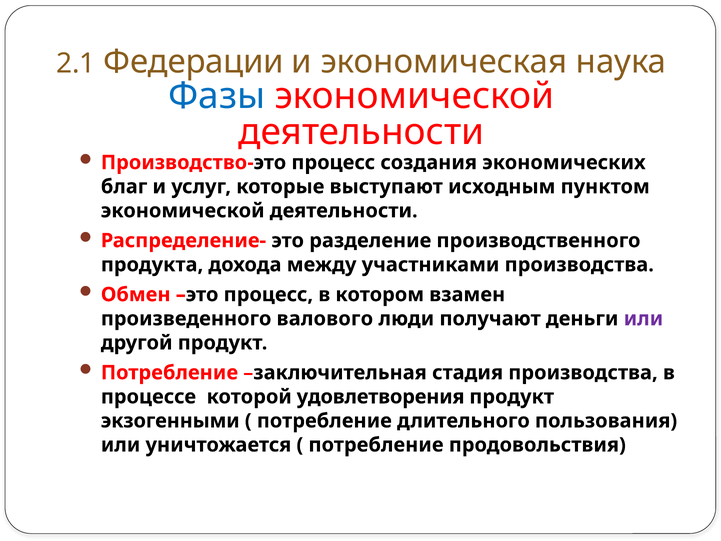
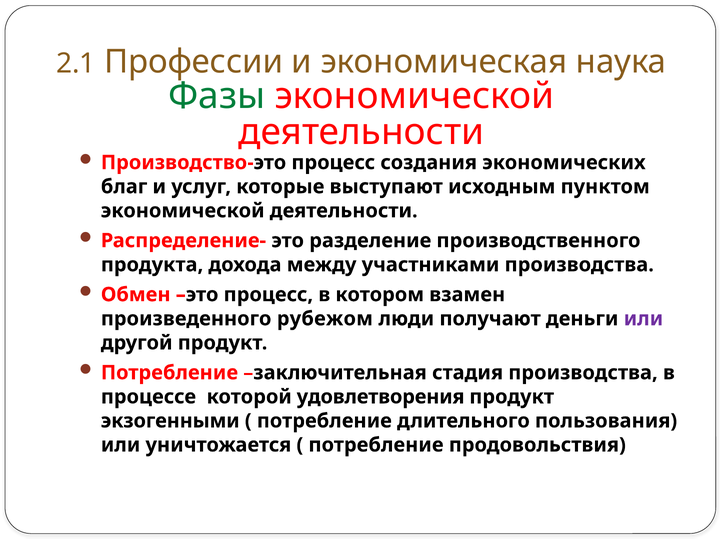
Федерации: Федерации -> Профессии
Фазы colour: blue -> green
валового: валового -> рубежом
